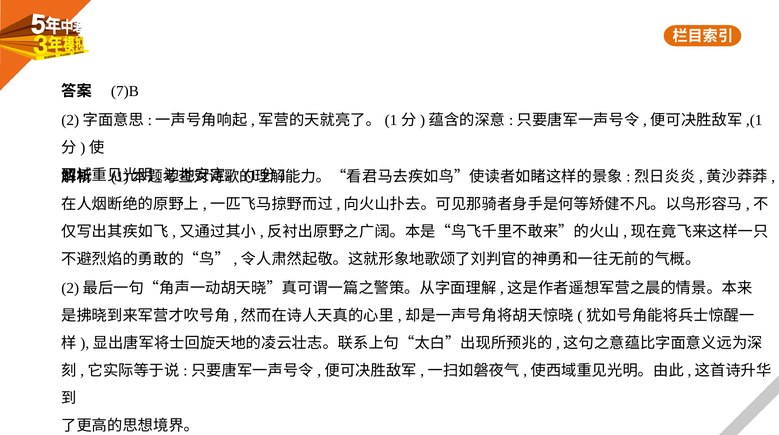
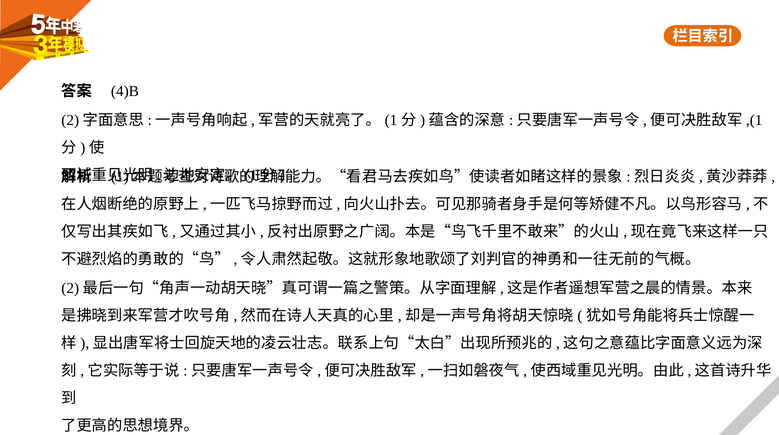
7)B: 7)B -> 4)B
